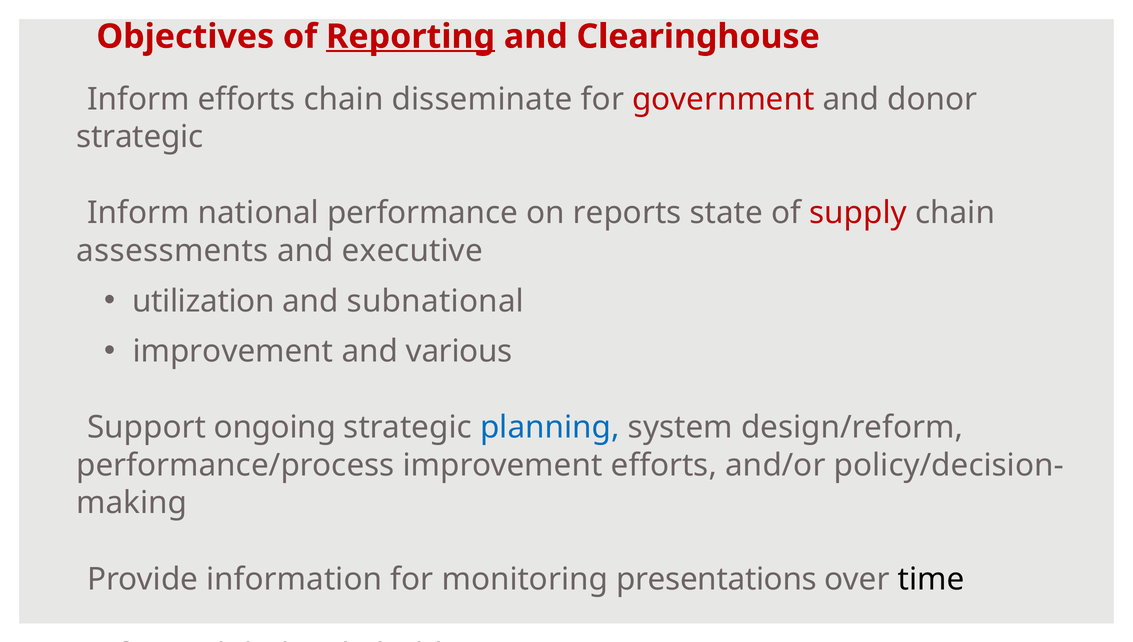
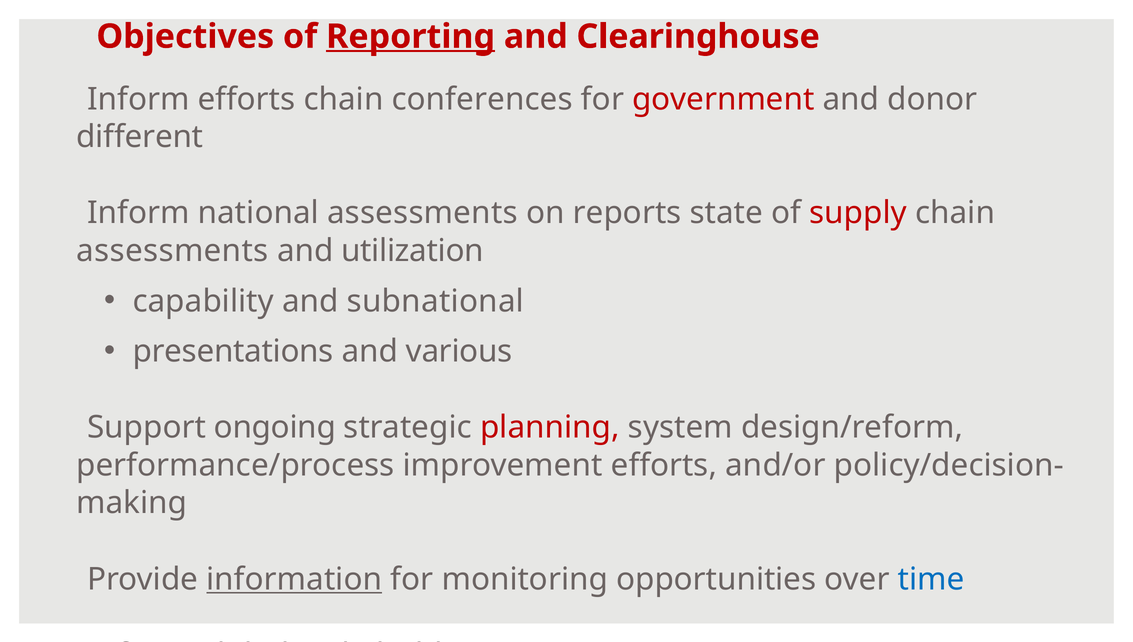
disseminate: disseminate -> conferences
strategic at (140, 137): strategic -> different
national performance: performance -> assessments
executive: executive -> utilization
utilization: utilization -> capability
improvement at (233, 352): improvement -> presentations
planning colour: blue -> red
information underline: none -> present
presentations: presentations -> opportunities
time colour: black -> blue
